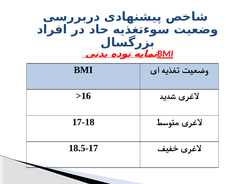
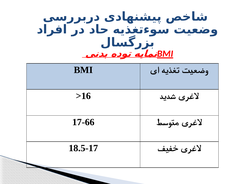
17-18: 17-18 -> 17-66
